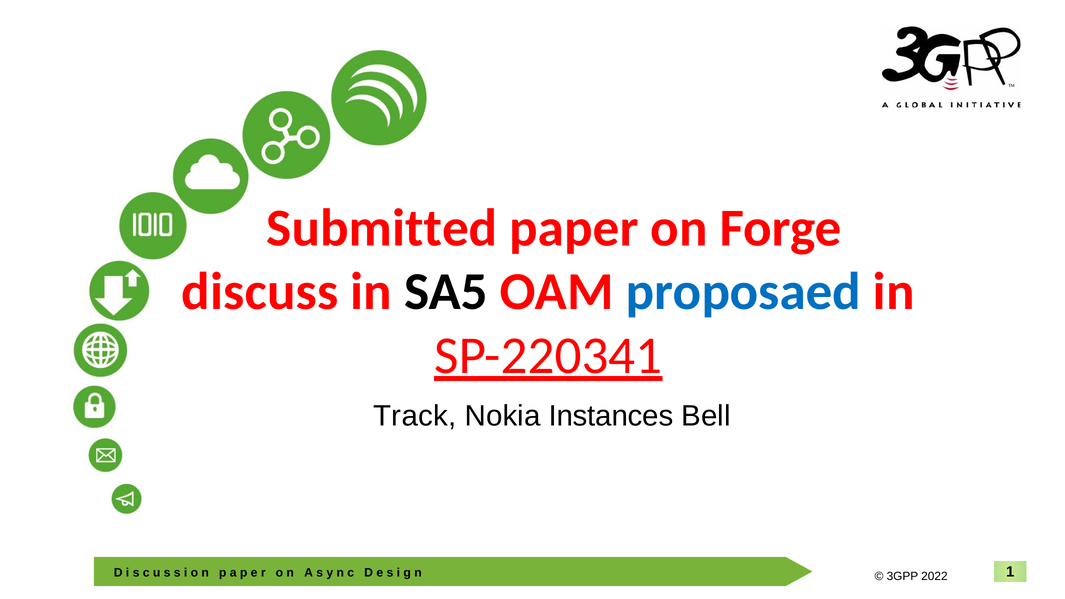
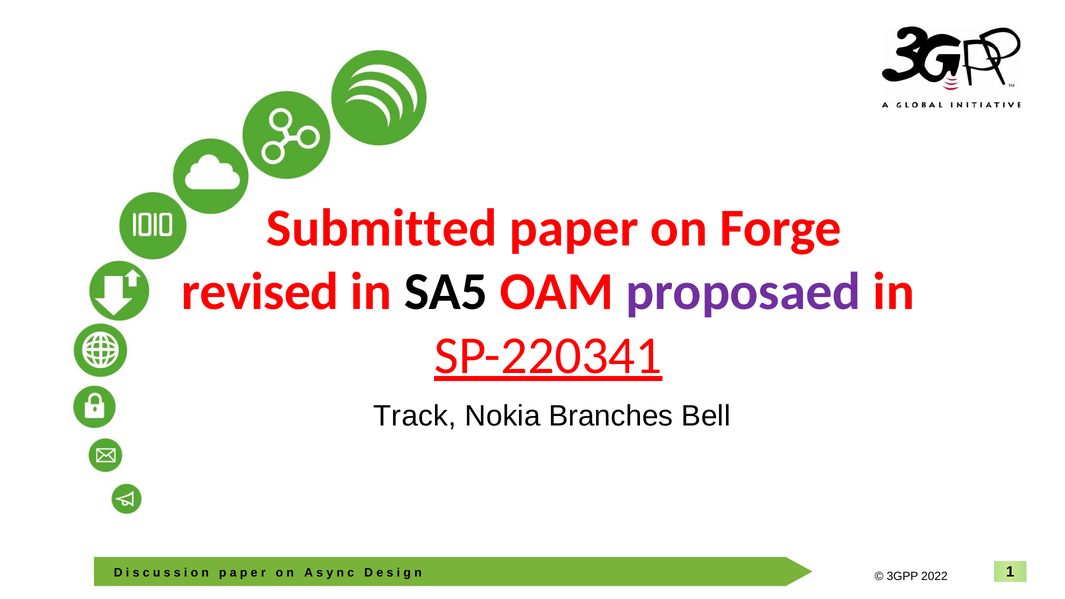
discuss: discuss -> revised
proposaed colour: blue -> purple
Instances: Instances -> Branches
